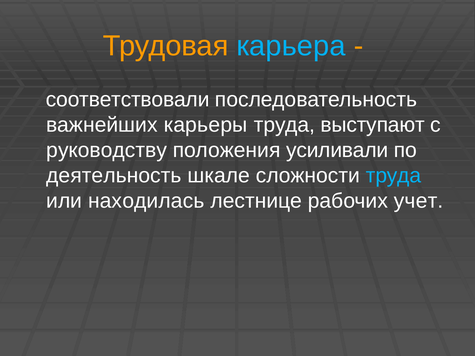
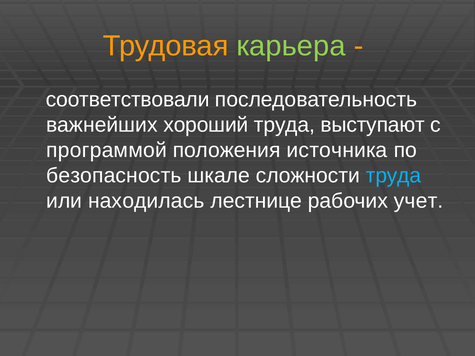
карьера colour: light blue -> light green
карьеры: карьеры -> хороший
руководству: руководству -> программой
усиливали: усиливали -> источника
деятельность: деятельность -> безопасность
